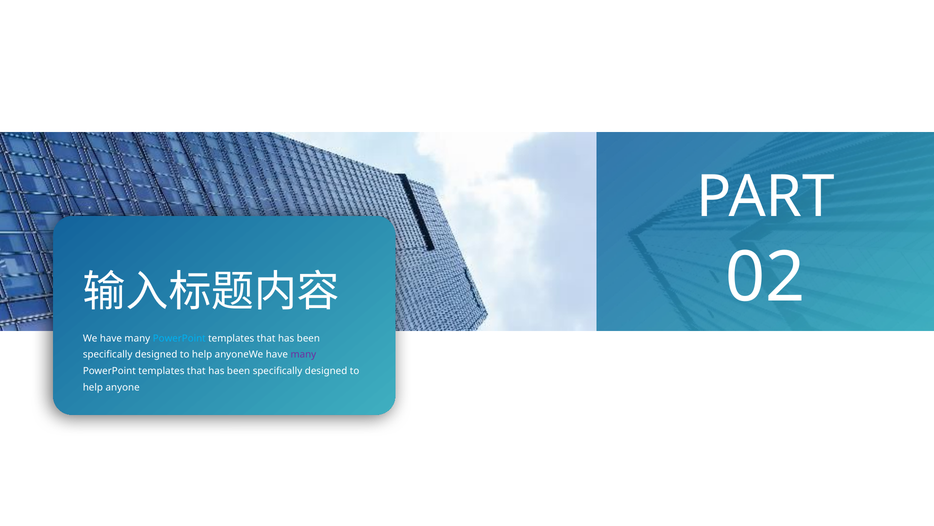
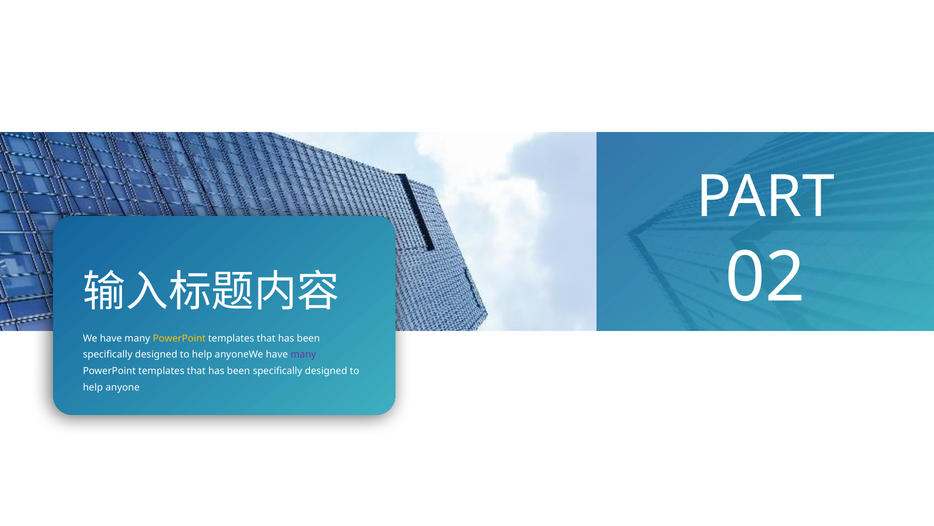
PowerPoint at (179, 338) colour: light blue -> yellow
